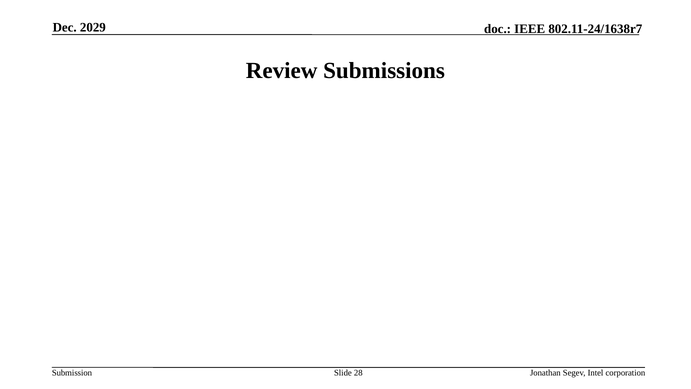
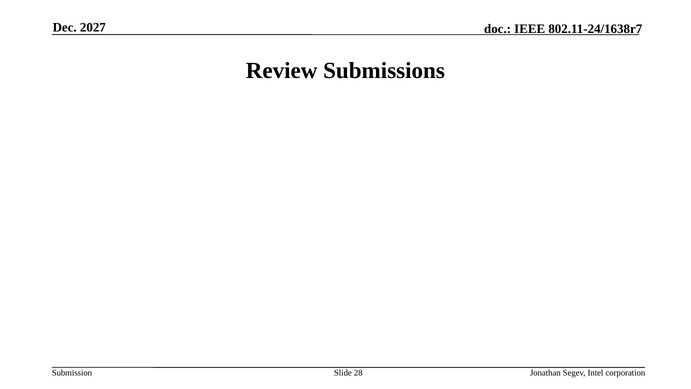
2029: 2029 -> 2027
